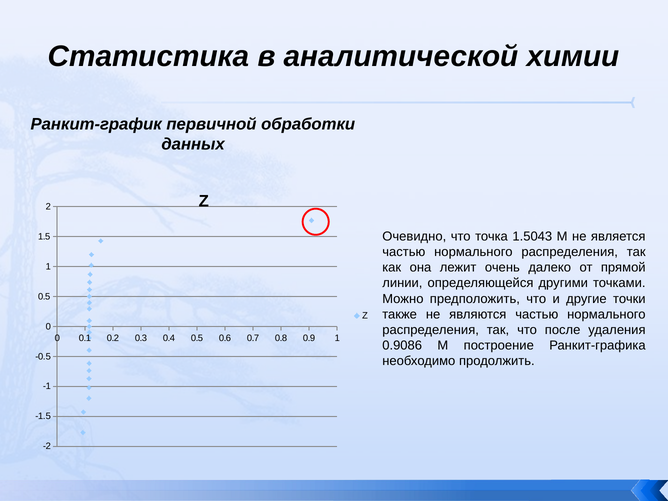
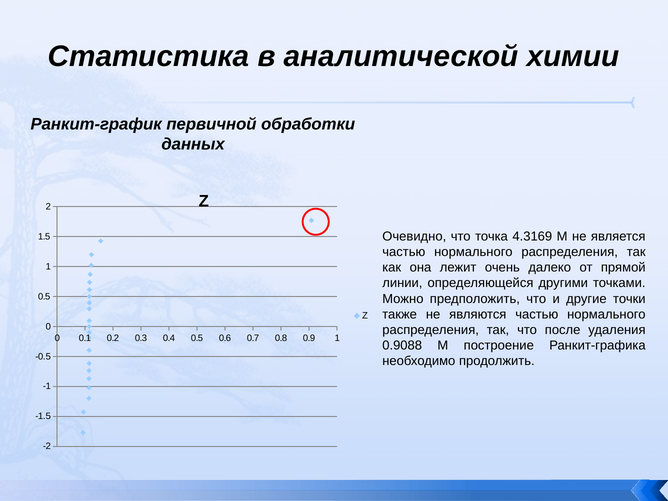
1.5043: 1.5043 -> 4.3169
0.9086: 0.9086 -> 0.9088
